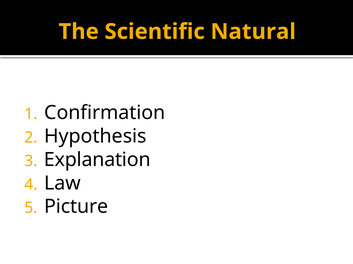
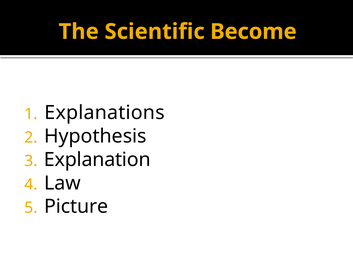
Natural: Natural -> Become
Confirmation: Confirmation -> Explanations
